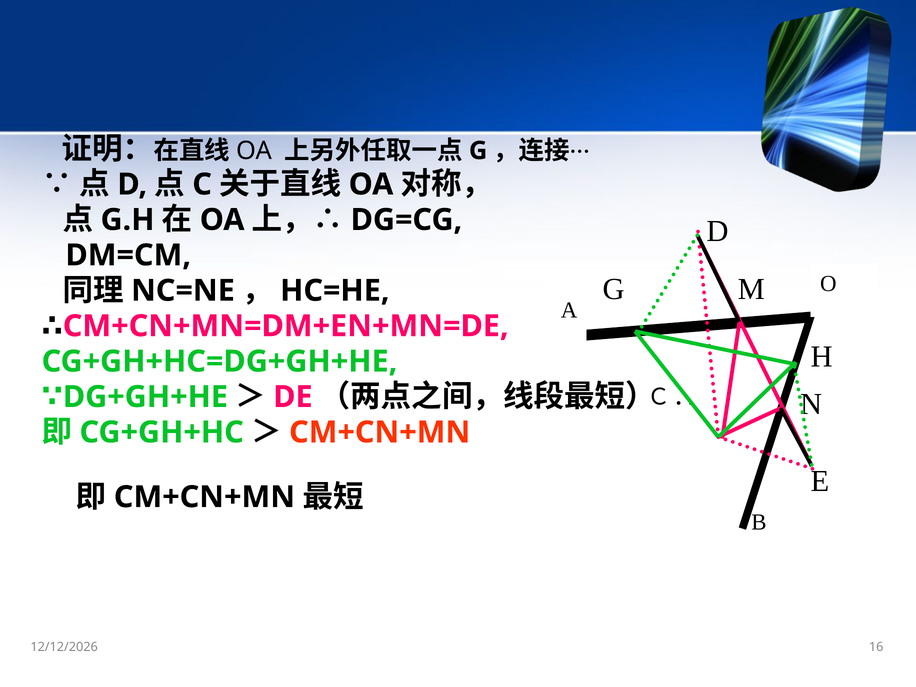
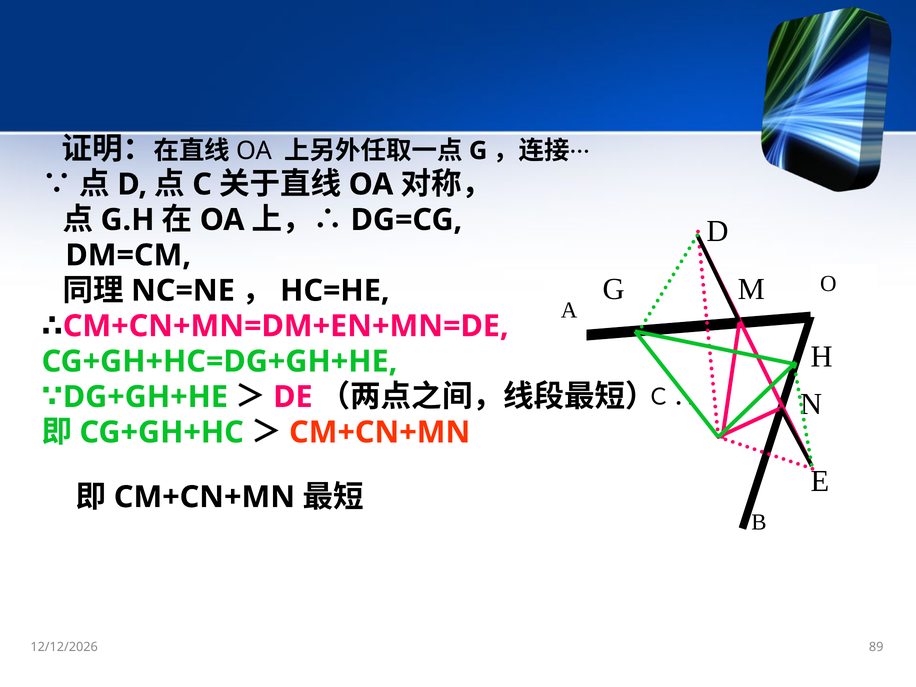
16: 16 -> 89
